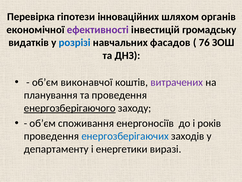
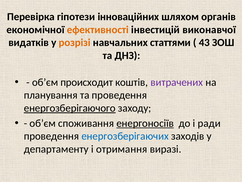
ефективності colour: purple -> orange
громадську: громадську -> виконавчої
розрізі colour: blue -> orange
фасадов: фасадов -> статтями
76: 76 -> 43
виконавчої: виконавчої -> происходит
енергоносіїв underline: none -> present
років: років -> ради
енергетики: енергетики -> отримання
